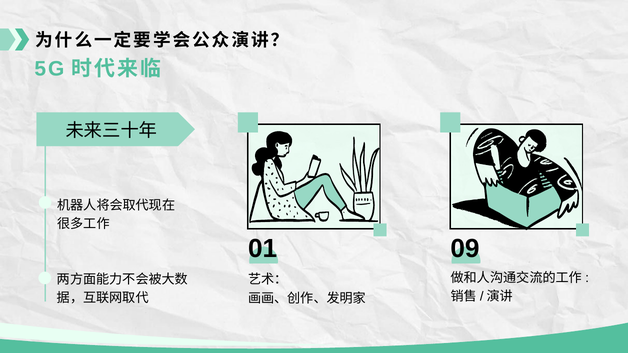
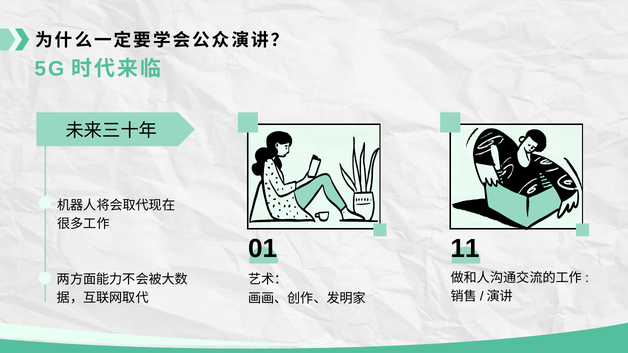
09: 09 -> 11
